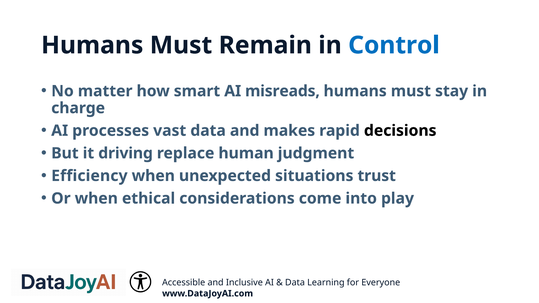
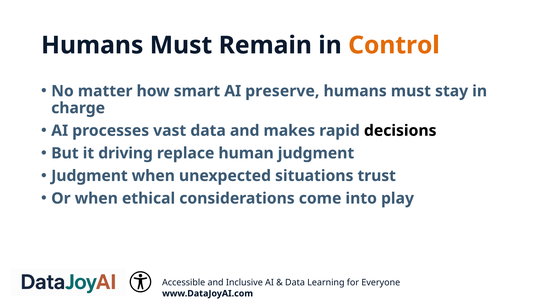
Control colour: blue -> orange
misreads: misreads -> preserve
Efficiency at (89, 176): Efficiency -> Judgment
